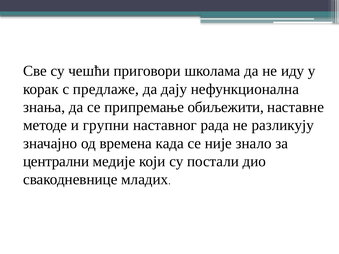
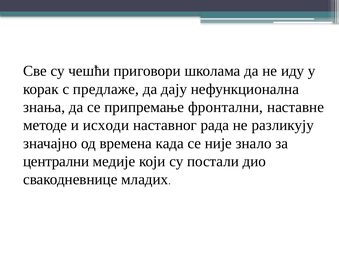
обиљежити: обиљежити -> фронтални
групни: групни -> исходи
